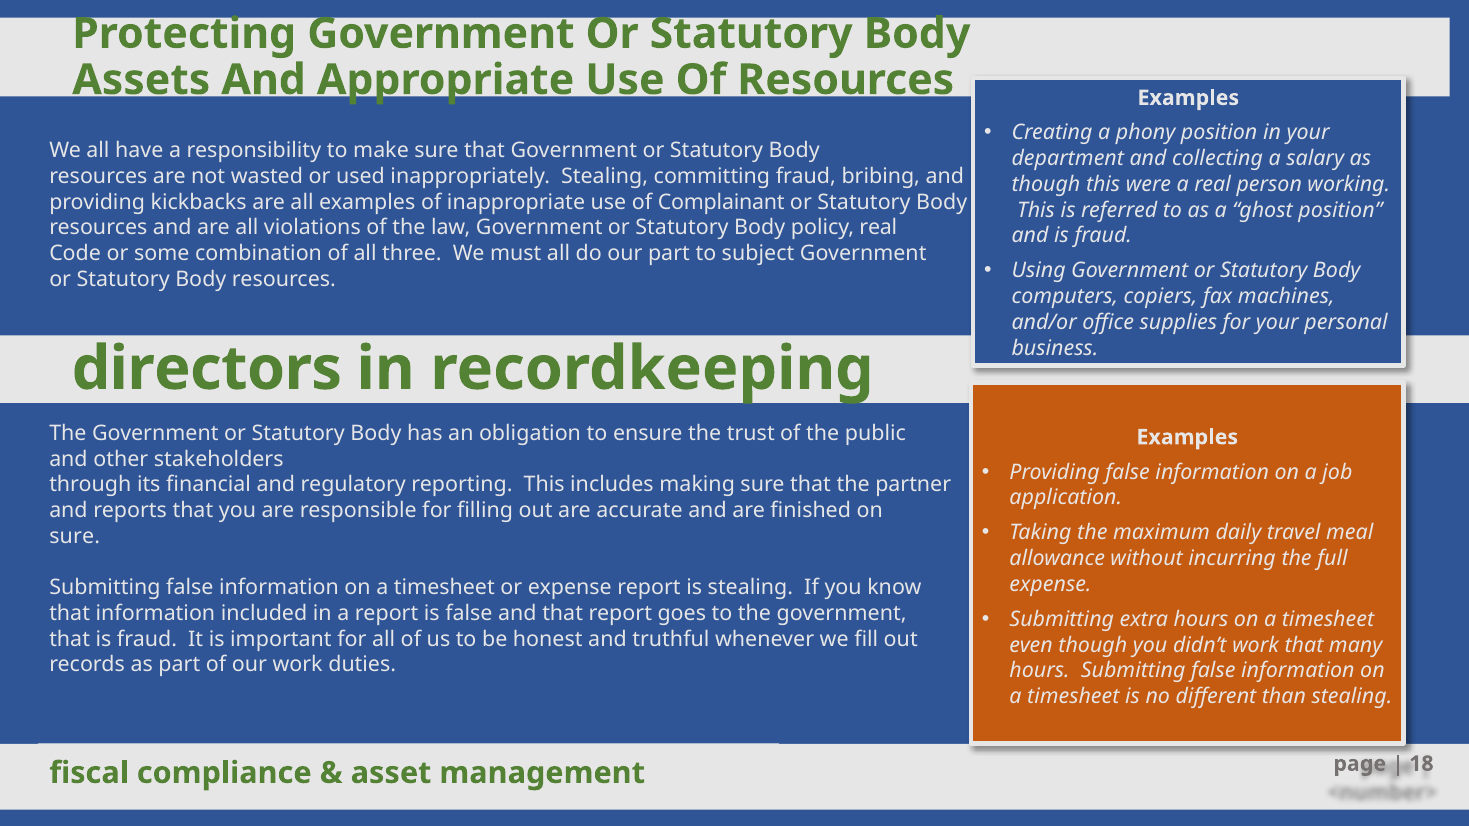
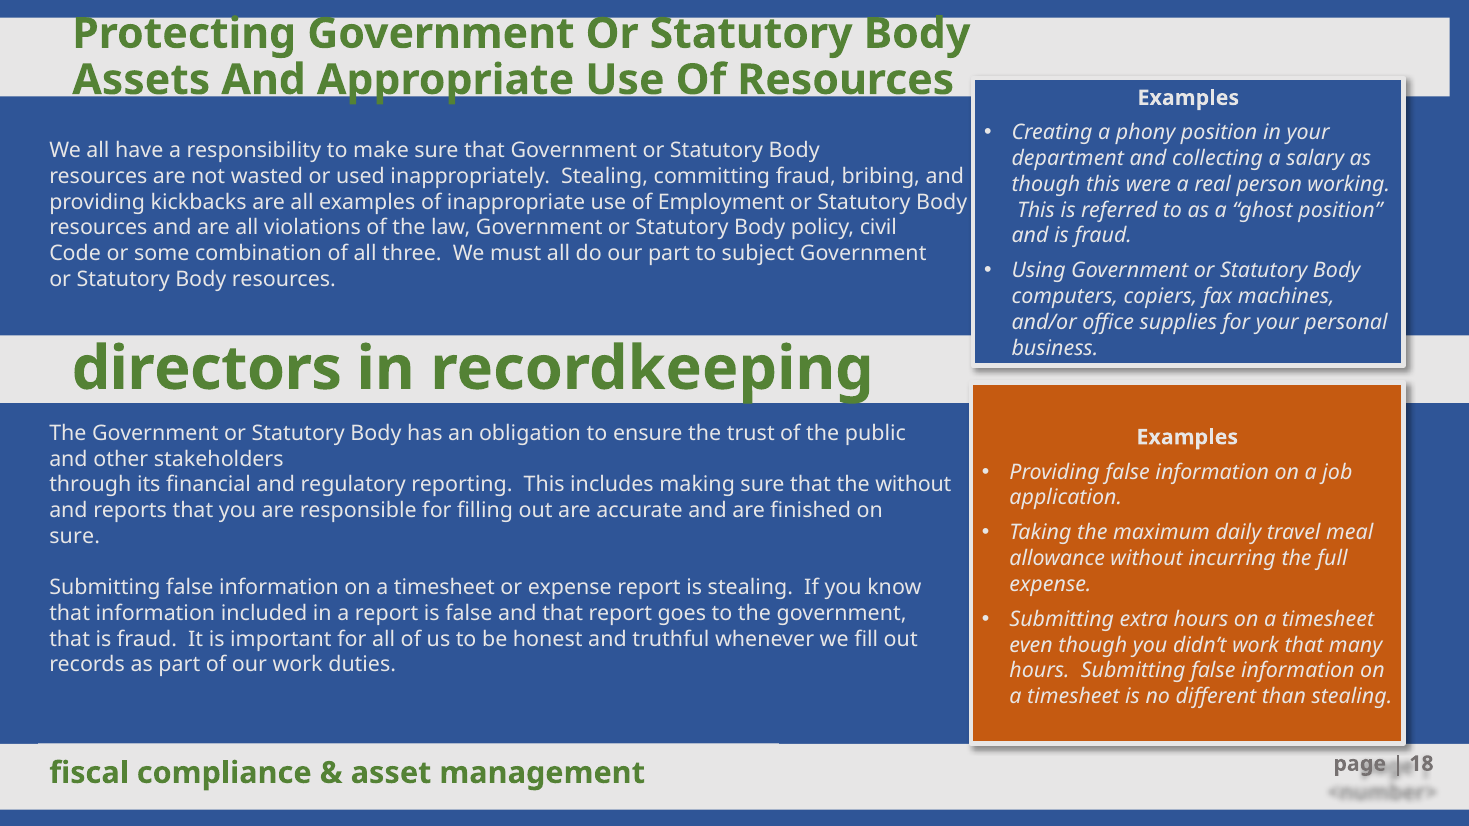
Complainant: Complainant -> Employment
policy real: real -> civil
the partner: partner -> without
